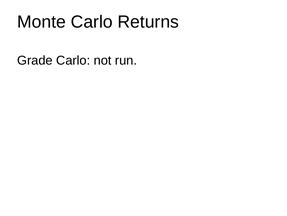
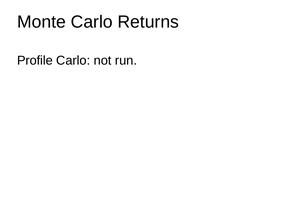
Grade: Grade -> Profile
